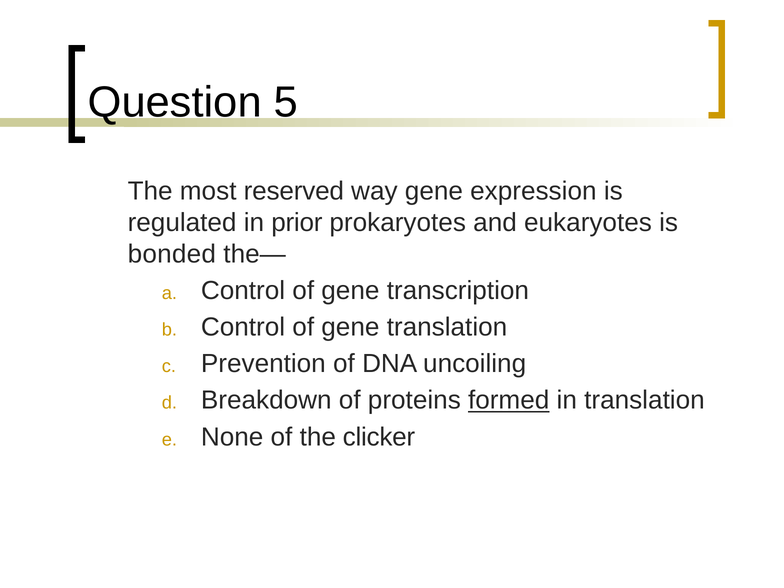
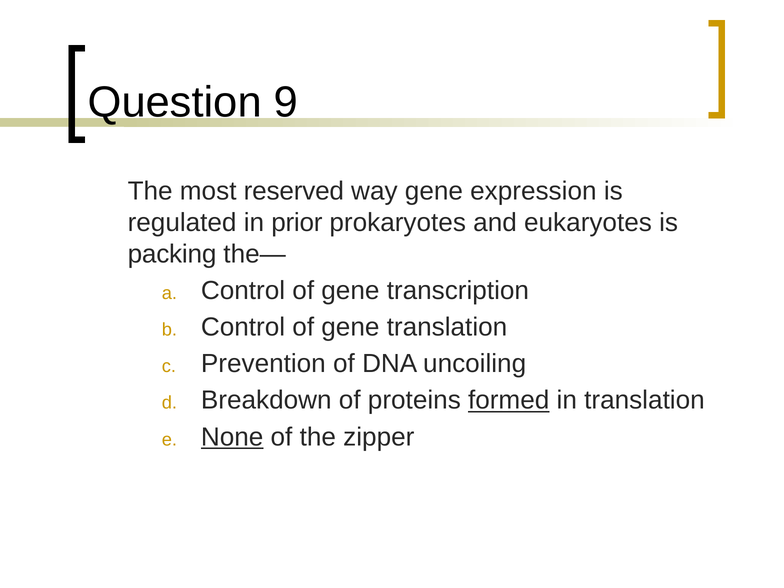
5: 5 -> 9
bonded: bonded -> packing
None underline: none -> present
clicker: clicker -> zipper
